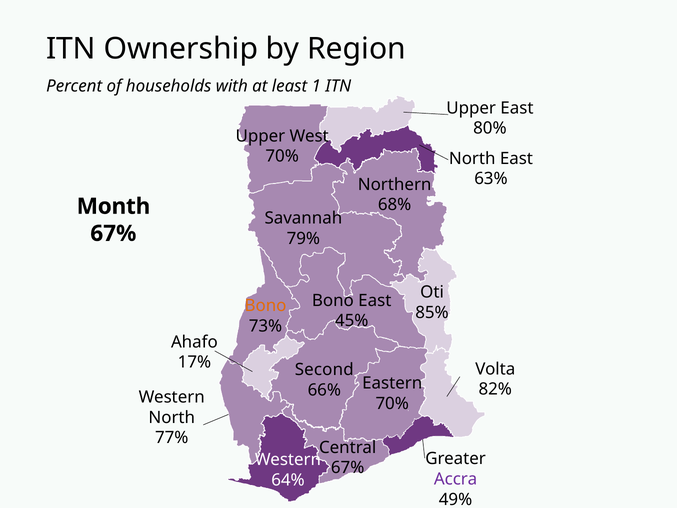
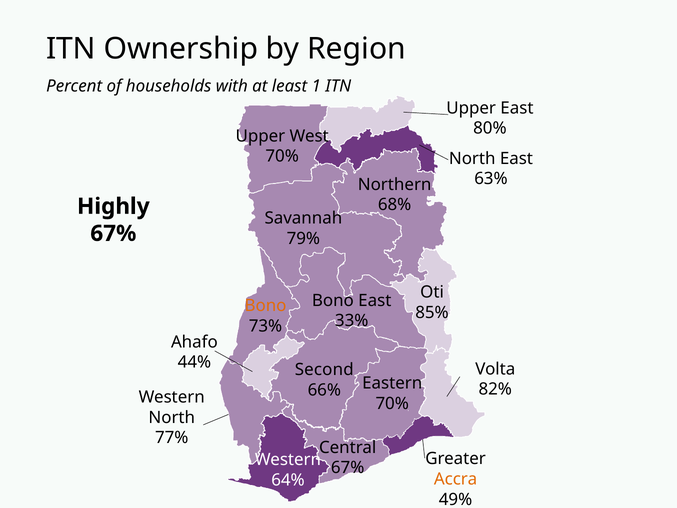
Month: Month -> Highly
45%: 45% -> 33%
17%: 17% -> 44%
Accra colour: purple -> orange
